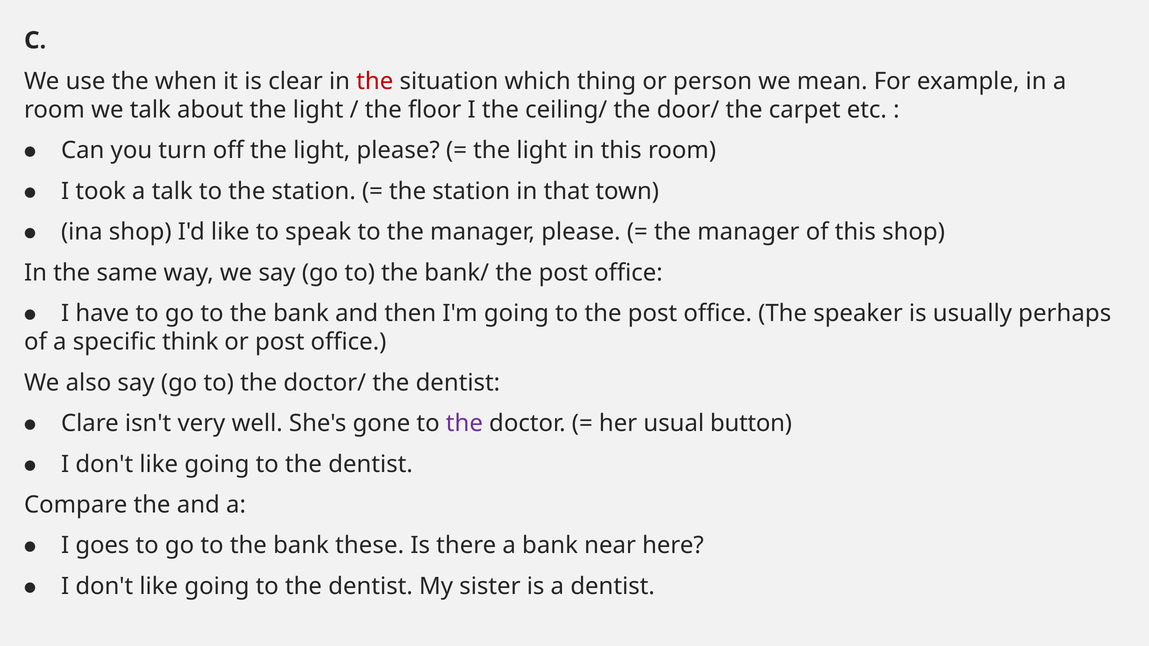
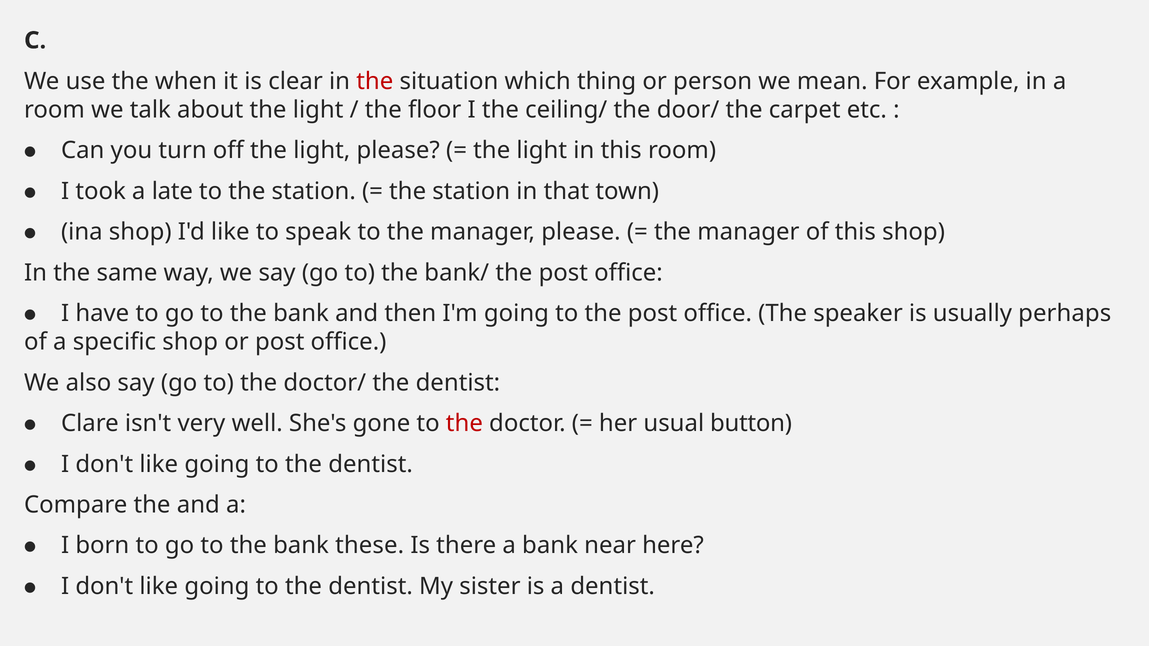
a talk: talk -> late
specific think: think -> shop
the at (464, 424) colour: purple -> red
goes: goes -> born
